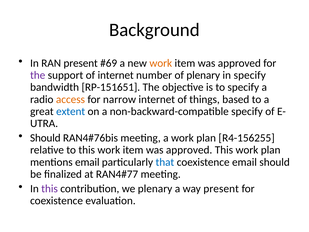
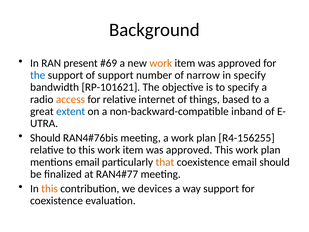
the at (38, 75) colour: purple -> blue
of internet: internet -> support
of plenary: plenary -> narrow
RP-151651: RP-151651 -> RP-101621
for narrow: narrow -> relative
non-backward-compatible specify: specify -> inband
that colour: blue -> orange
this at (50, 188) colour: purple -> orange
we plenary: plenary -> devices
way present: present -> support
